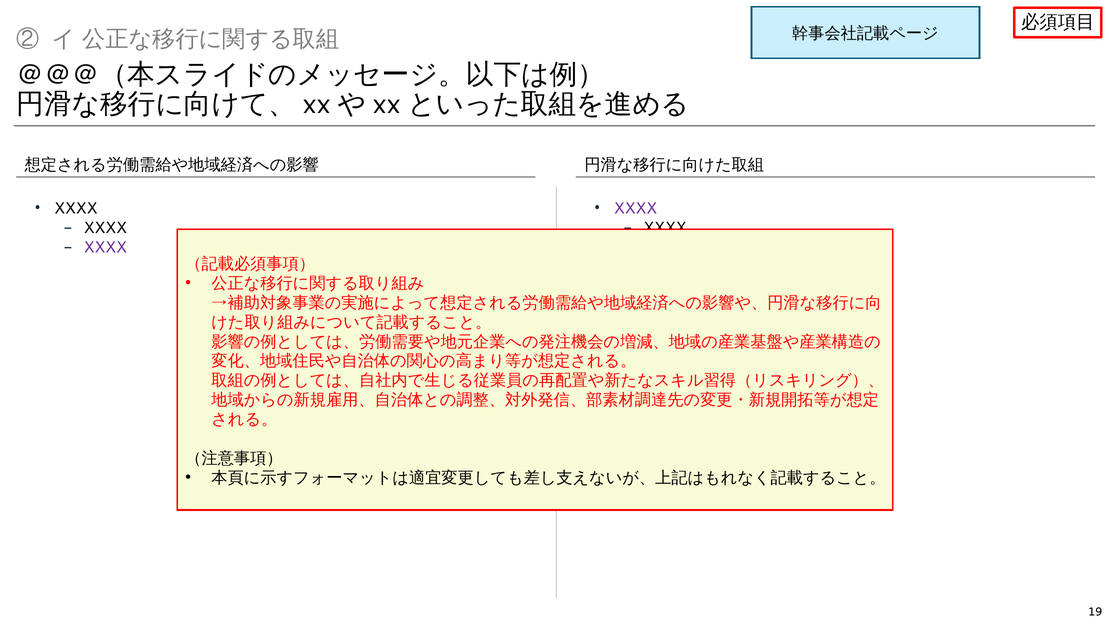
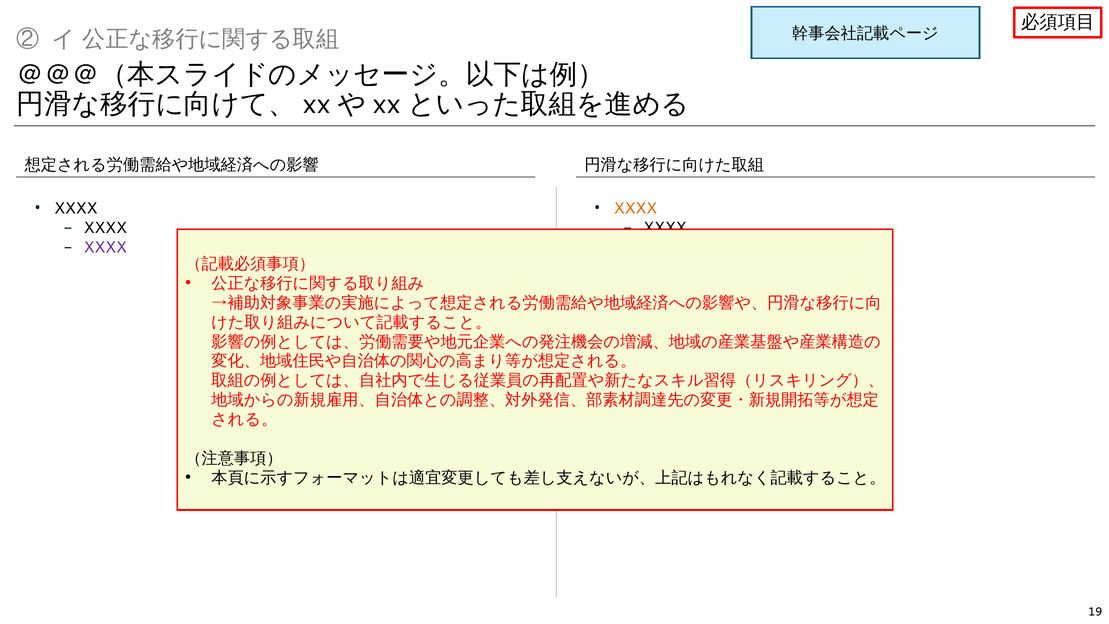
XXXX at (635, 208) colour: purple -> orange
